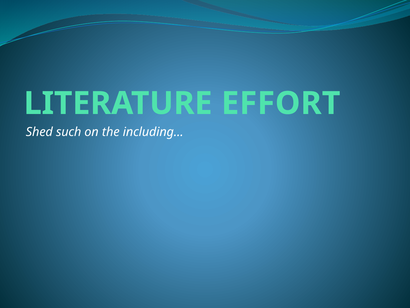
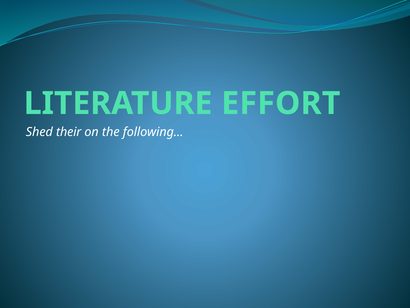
such: such -> their
including…: including… -> following…
